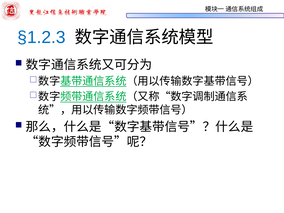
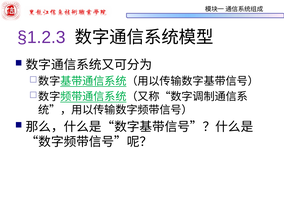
§1.2.3 colour: blue -> purple
